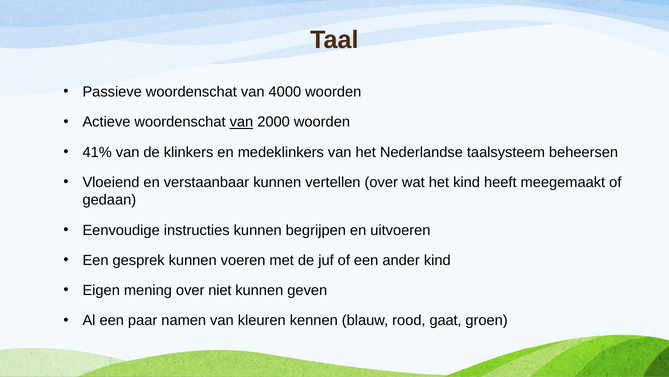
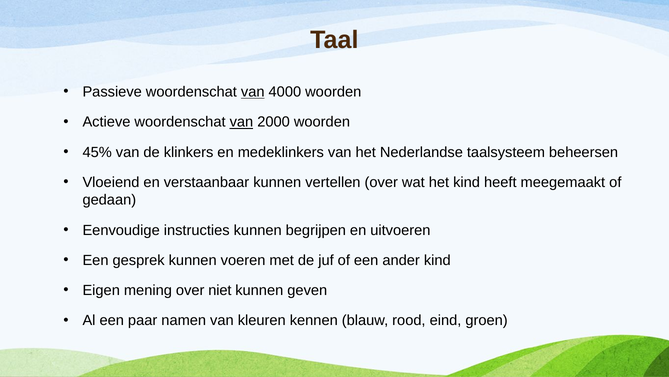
van at (253, 92) underline: none -> present
41%: 41% -> 45%
gaat: gaat -> eind
